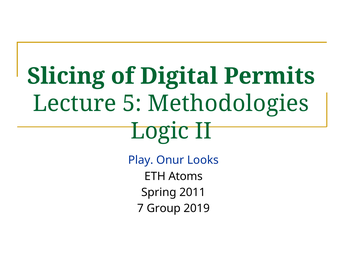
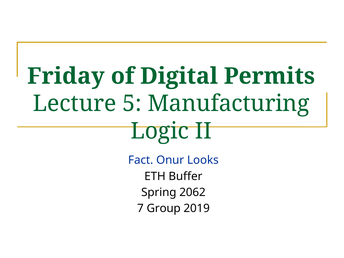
Slicing: Slicing -> Friday
Methodologies: Methodologies -> Manufacturing
Play: Play -> Fact
Atoms: Atoms -> Buffer
2011: 2011 -> 2062
